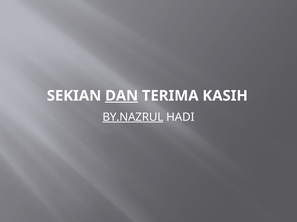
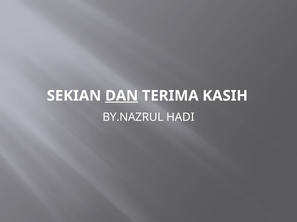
BY.NAZRUL underline: present -> none
